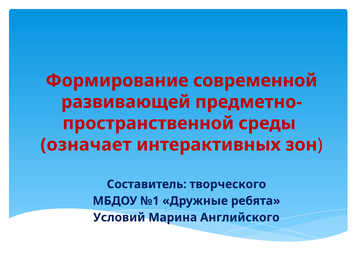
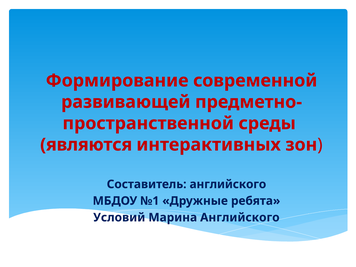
означает: означает -> являются
Составитель творческого: творческого -> английского
